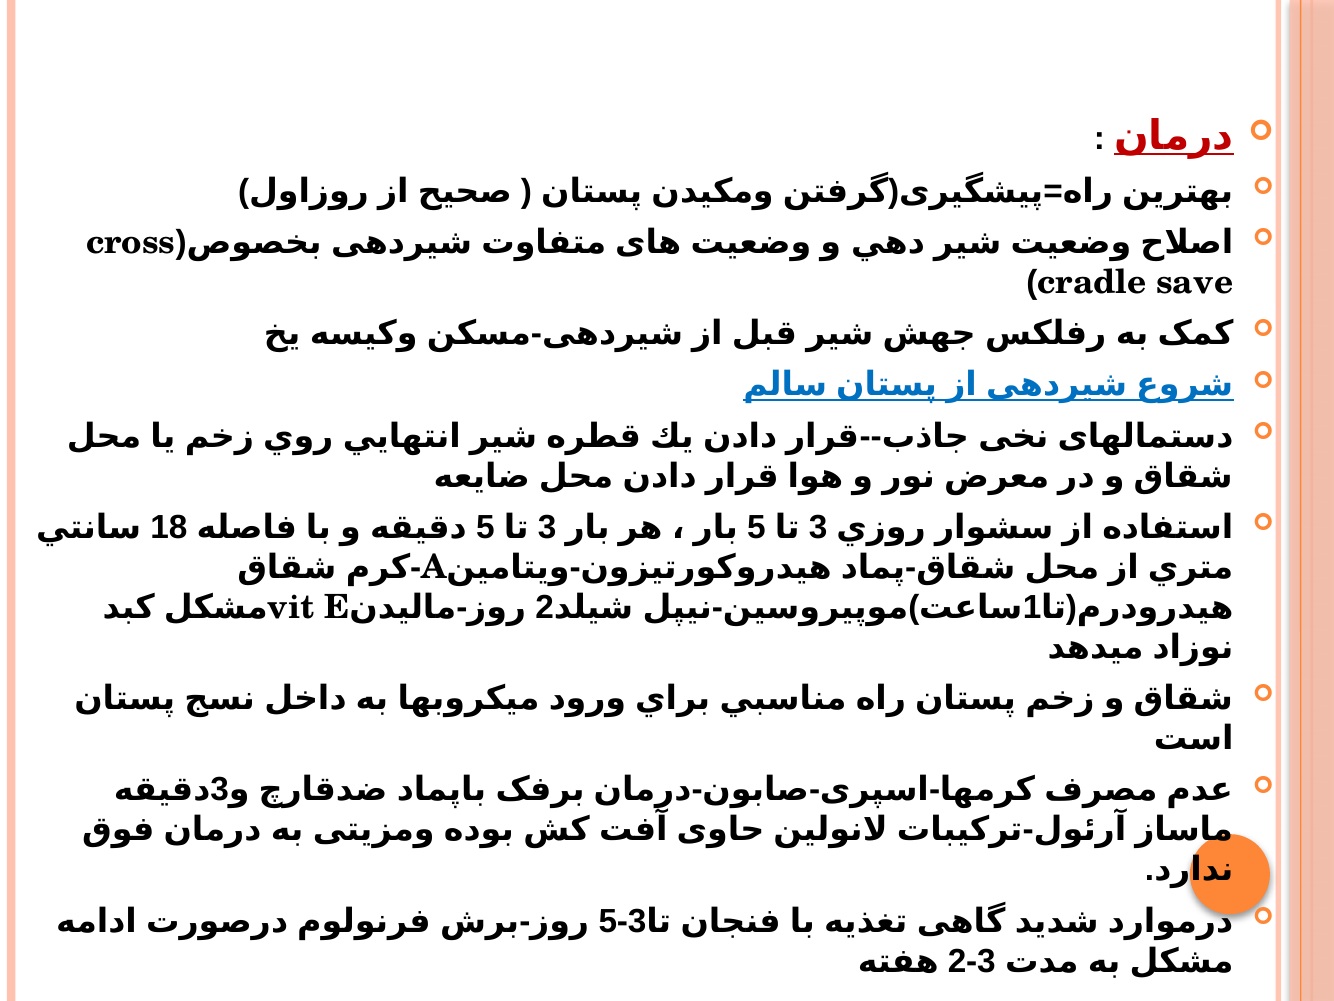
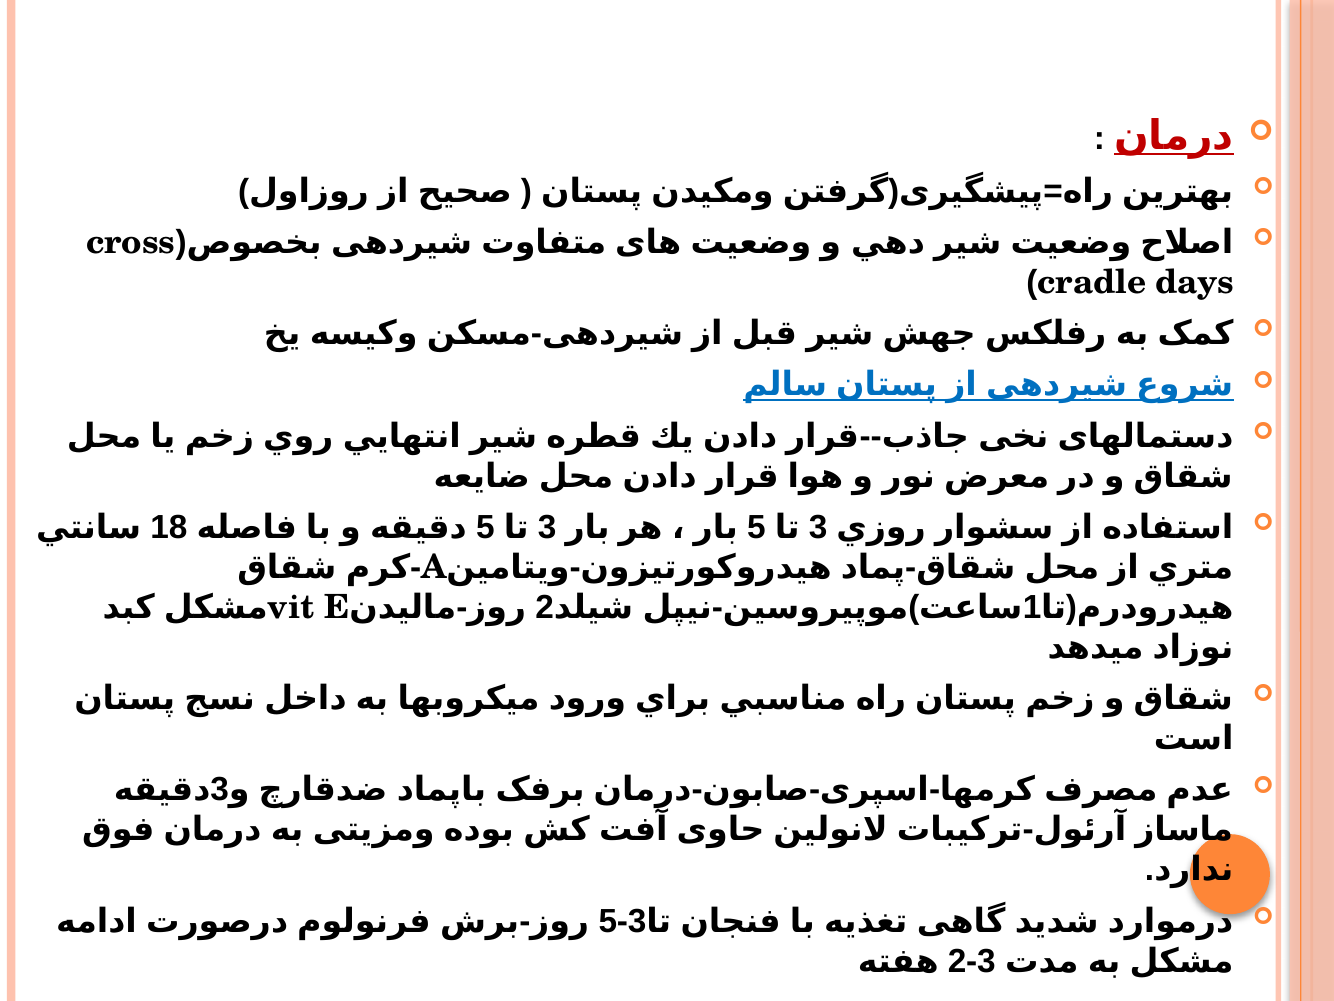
save: save -> days
